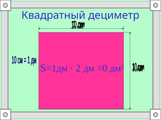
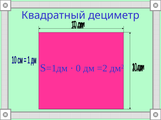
2: 2 -> 0
=0: =0 -> =2
